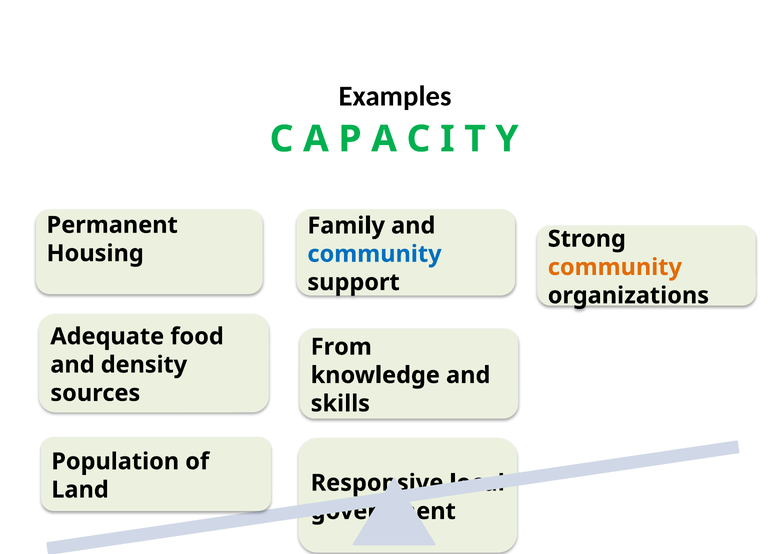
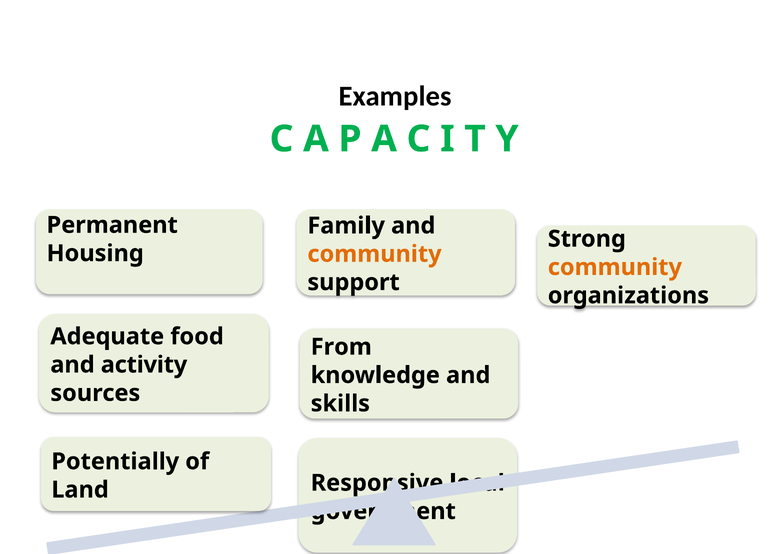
community at (374, 254) colour: blue -> orange
density: density -> activity
Population: Population -> Potentially
